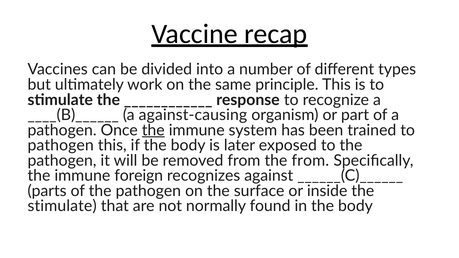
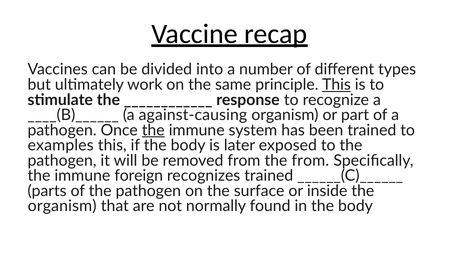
This at (336, 85) underline: none -> present
pathogen at (61, 145): pathogen -> examples
recognizes against: against -> trained
stimulate at (62, 206): stimulate -> organism
